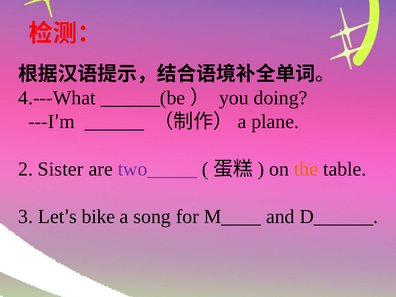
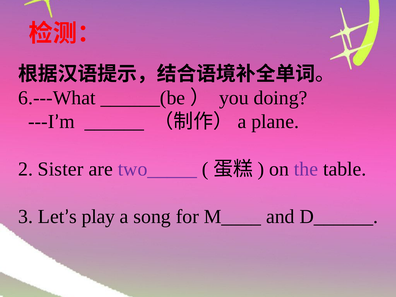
4.---What: 4.---What -> 6.---What
the colour: orange -> purple
bike: bike -> play
